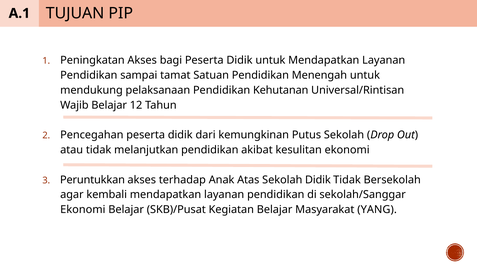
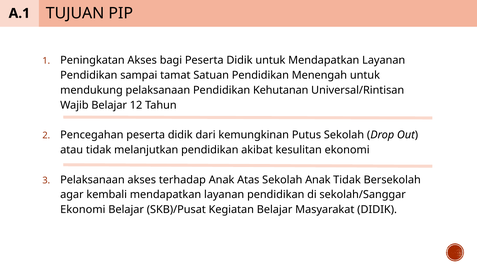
Peruntukkan at (92, 180): Peruntukkan -> Pelaksanaan
Sekolah Didik: Didik -> Anak
Masyarakat YANG: YANG -> DIDIK
